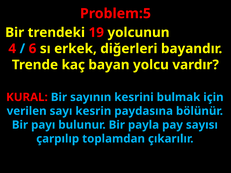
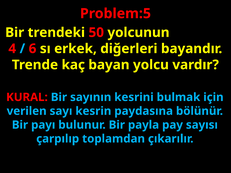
19: 19 -> 50
